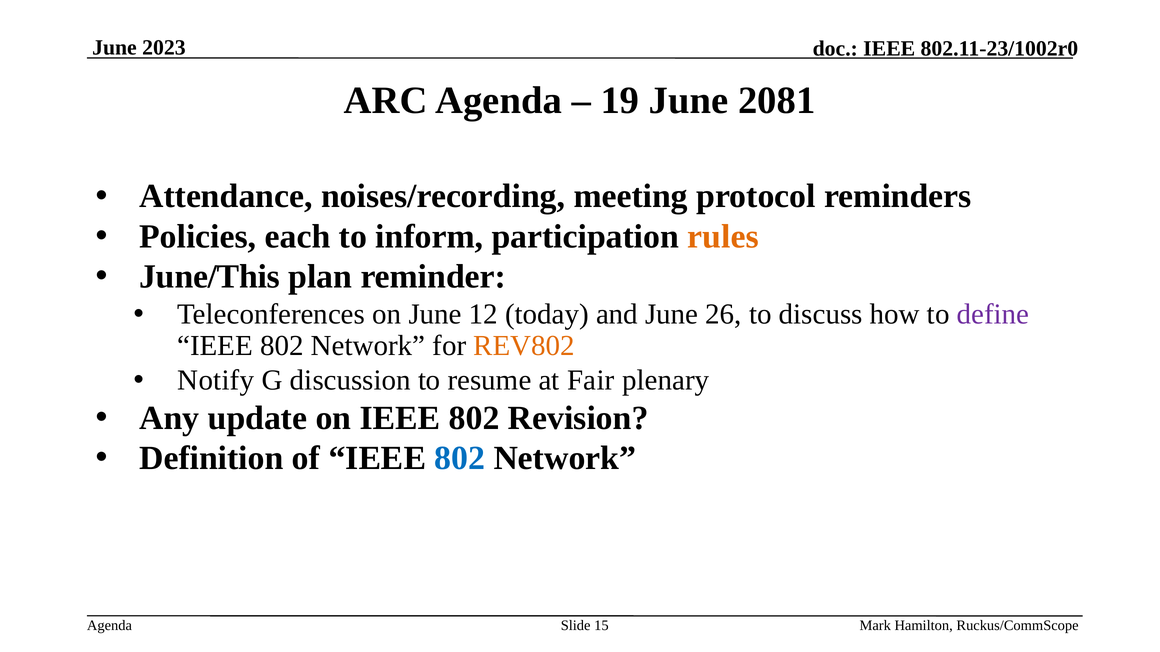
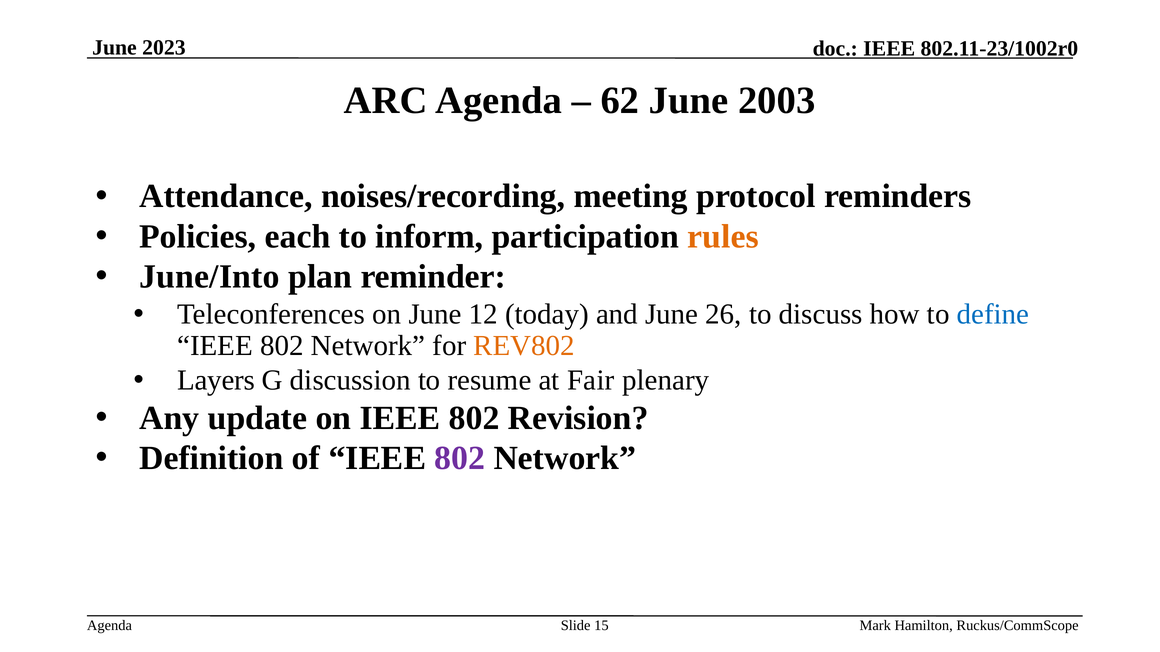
19: 19 -> 62
2081: 2081 -> 2003
June/This: June/This -> June/Into
define colour: purple -> blue
Notify: Notify -> Layers
802 at (460, 458) colour: blue -> purple
